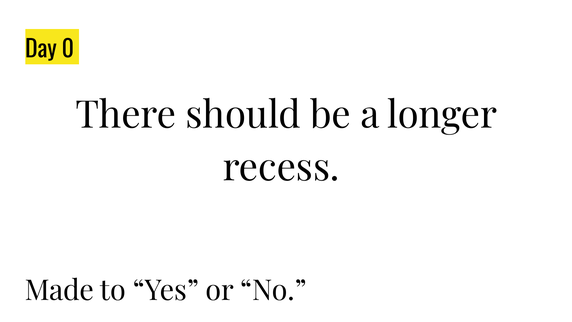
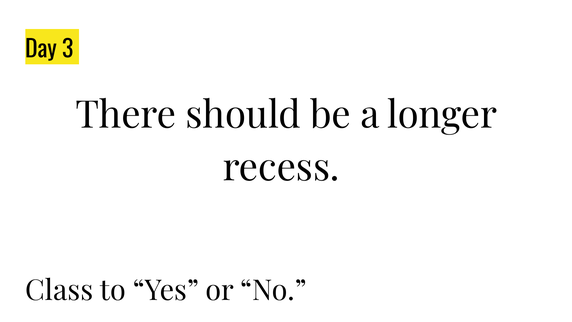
0: 0 -> 3
Made: Made -> Class
